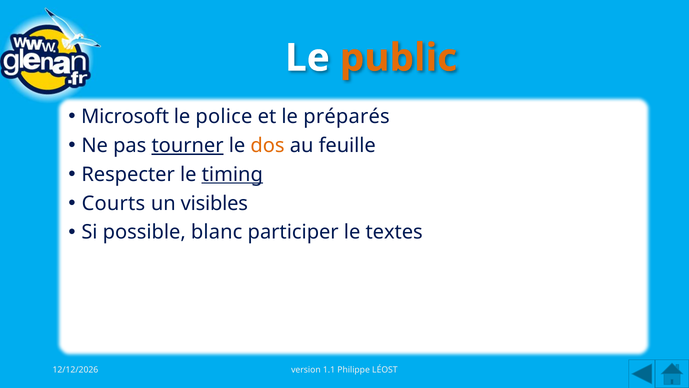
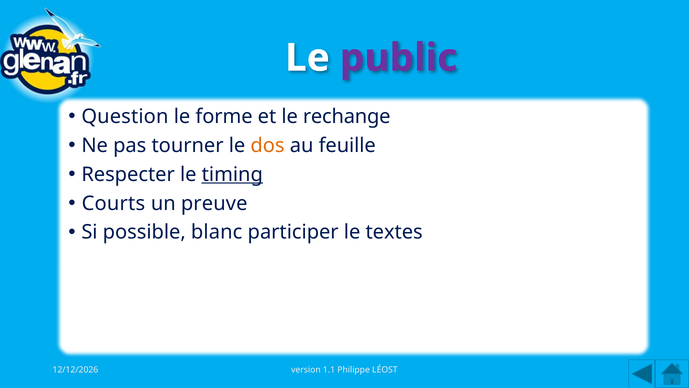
public colour: orange -> purple
Microsoft: Microsoft -> Question
police: police -> forme
préparés: préparés -> rechange
tourner underline: present -> none
visibles: visibles -> preuve
